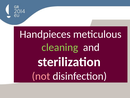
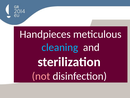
cleaning colour: light green -> light blue
